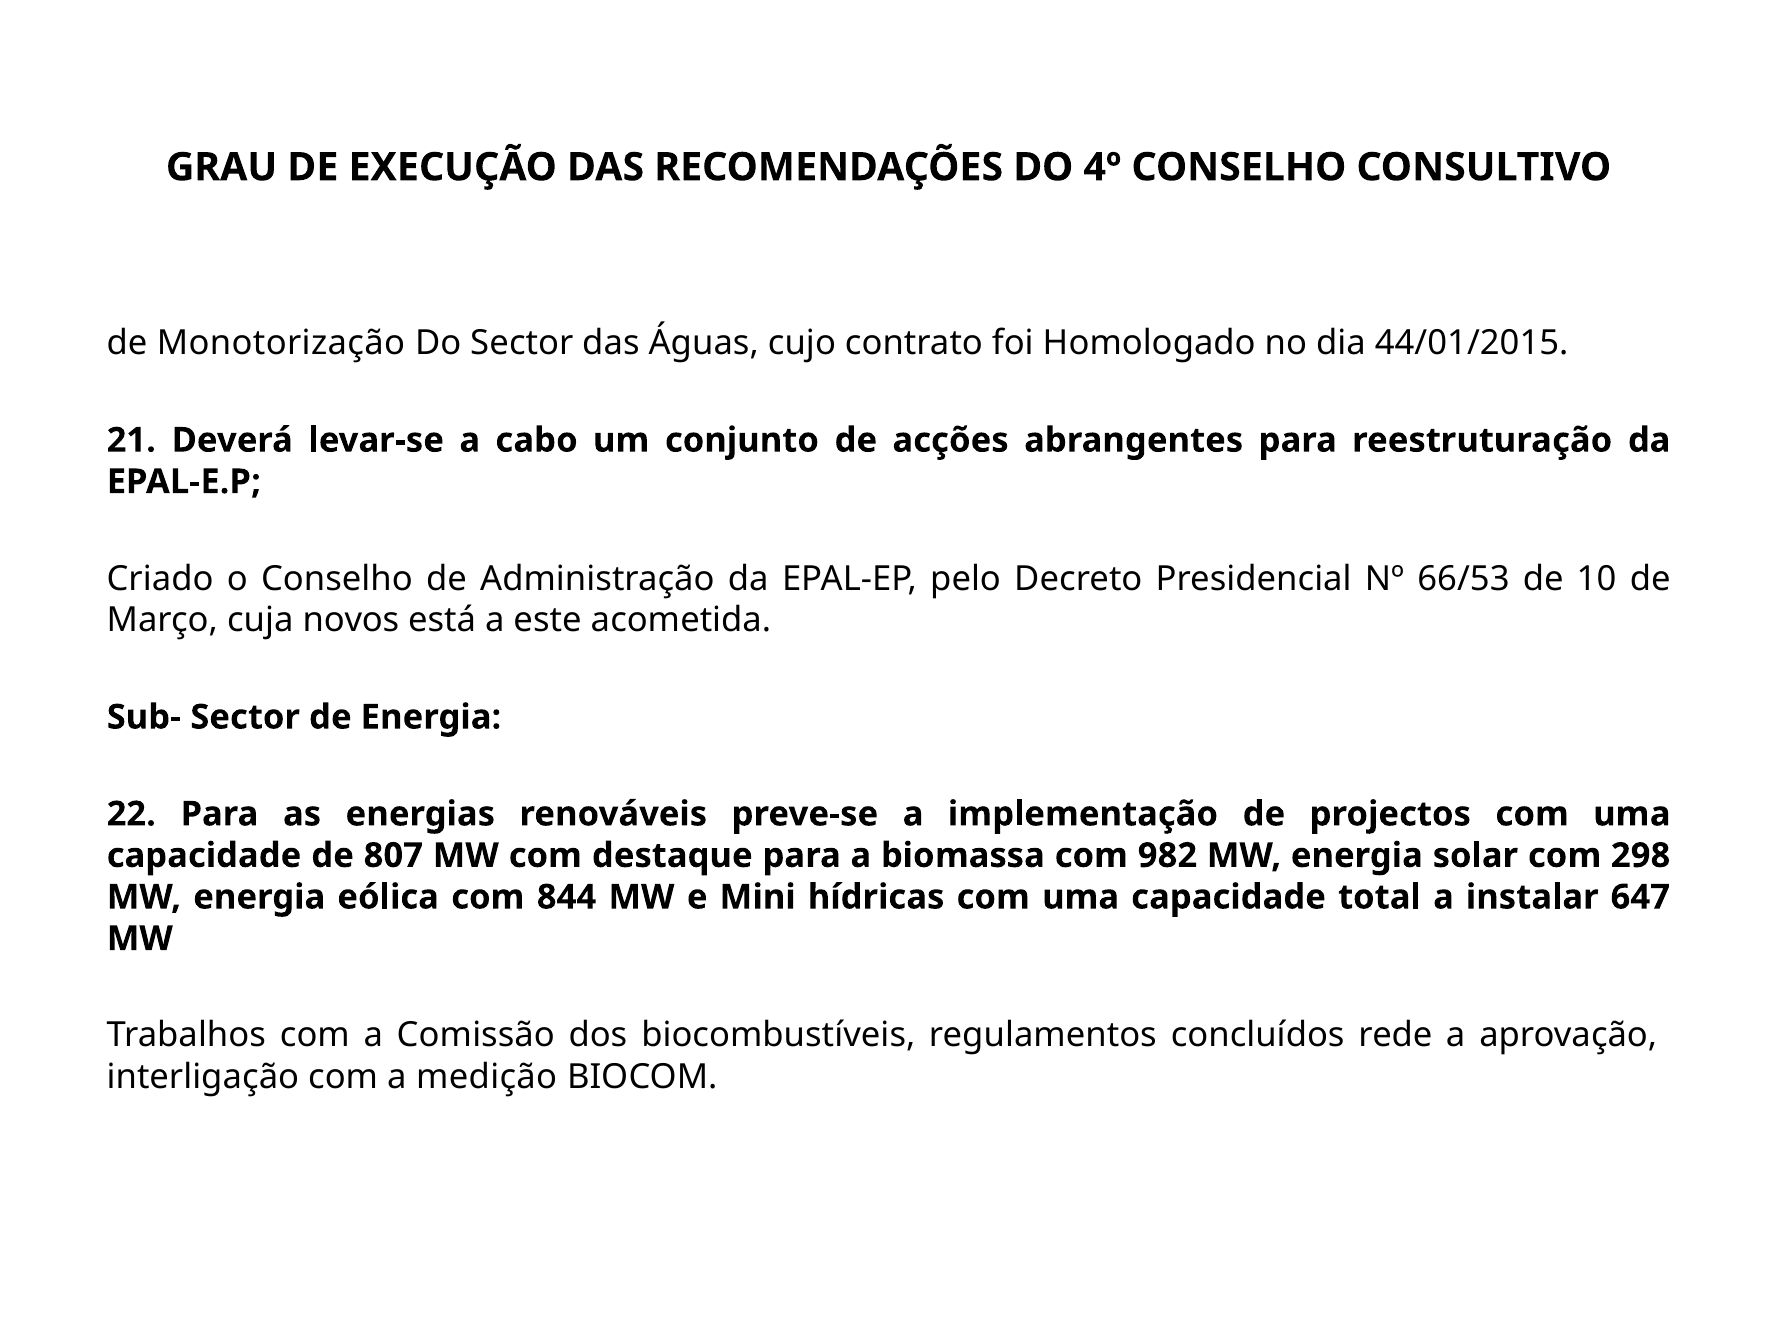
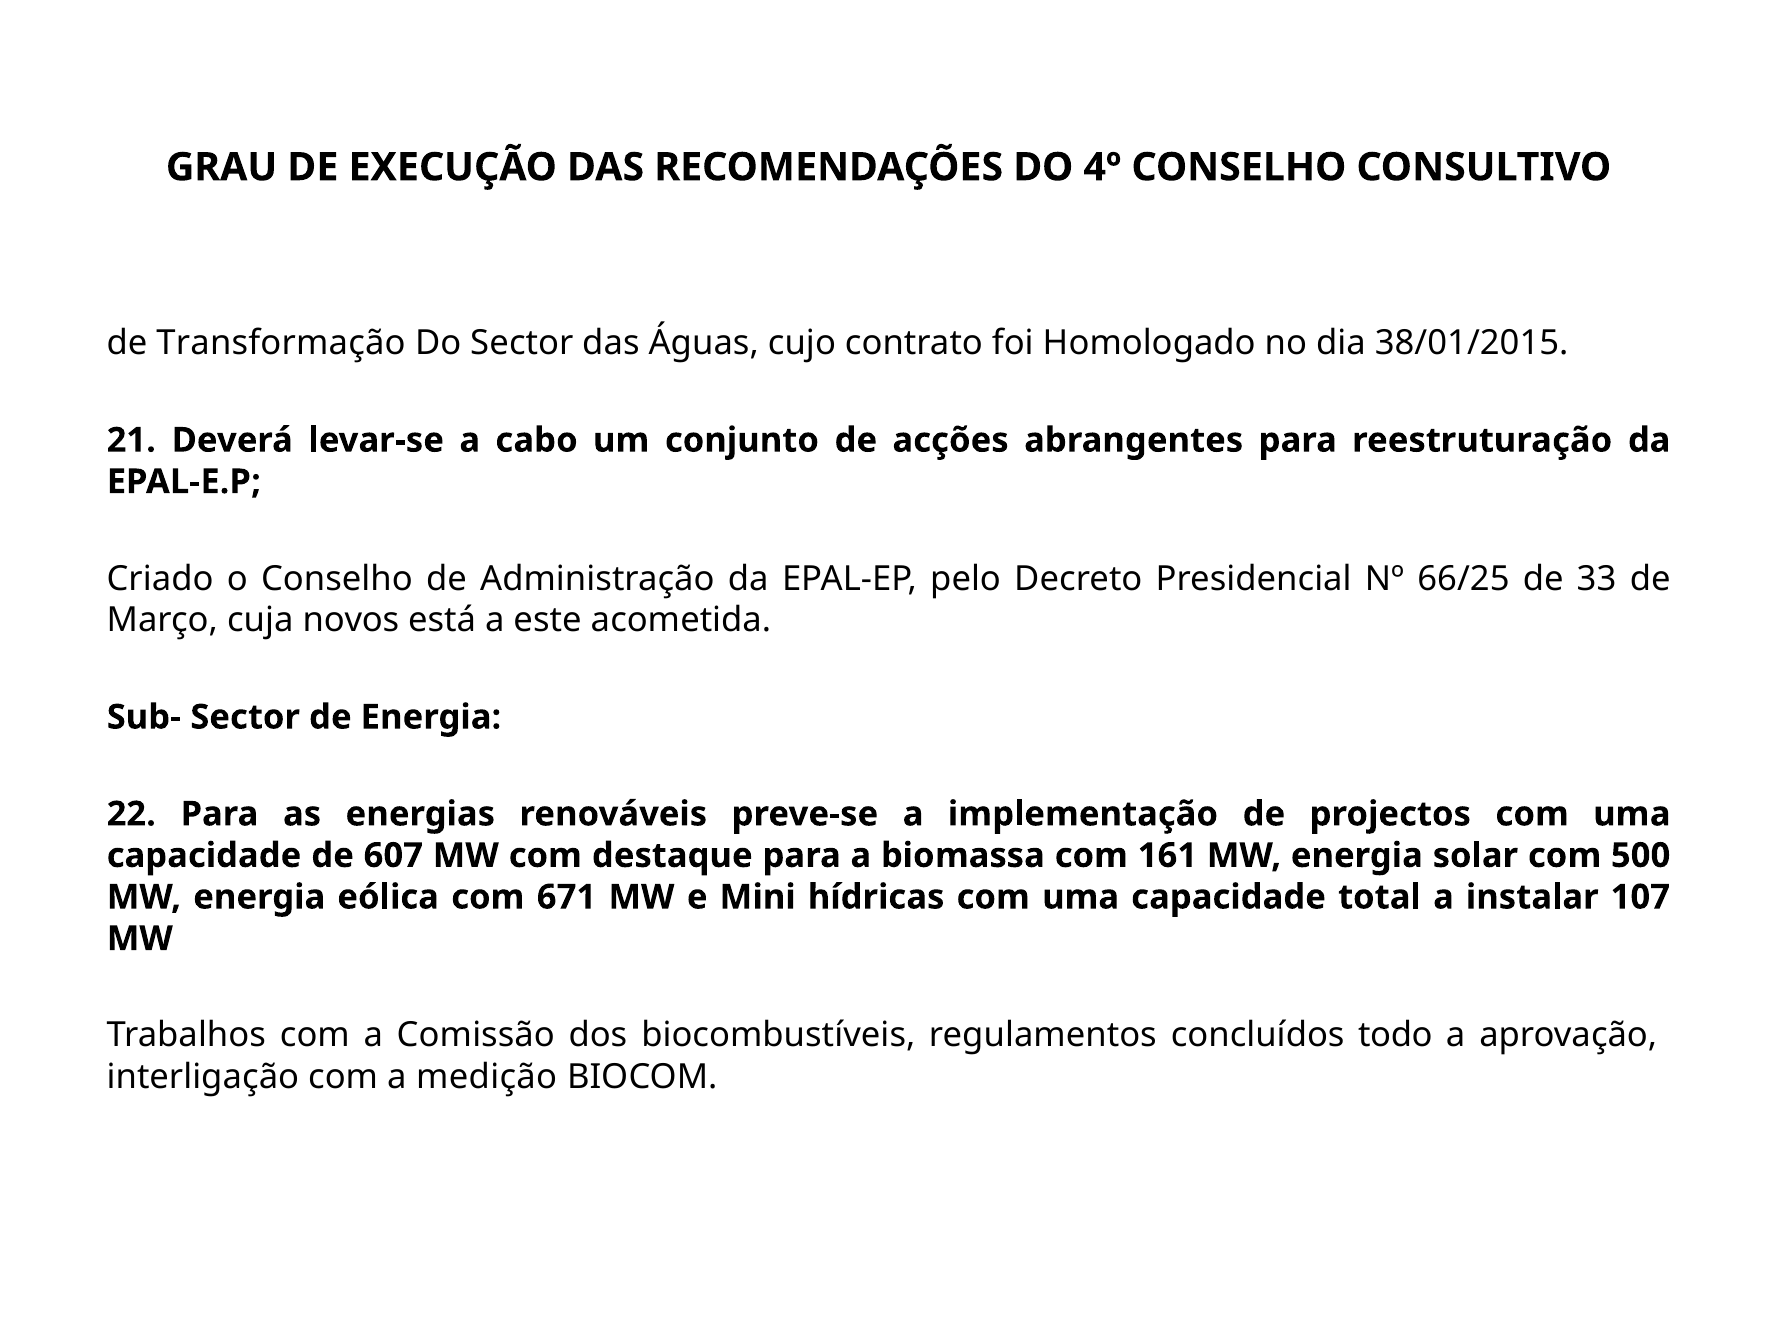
Monotorização: Monotorização -> Transformação
44/01/2015: 44/01/2015 -> 38/01/2015
66/53: 66/53 -> 66/25
10: 10 -> 33
807: 807 -> 607
982: 982 -> 161
298: 298 -> 500
844: 844 -> 671
647: 647 -> 107
rede: rede -> todo
